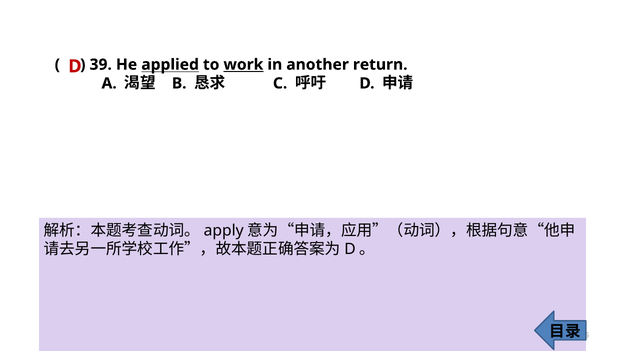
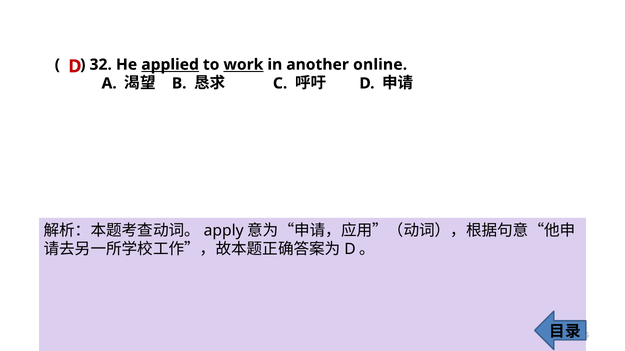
39: 39 -> 32
applied underline: none -> present
return: return -> online
